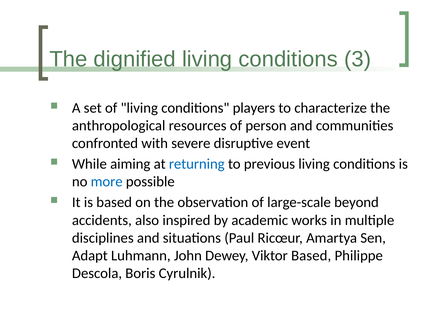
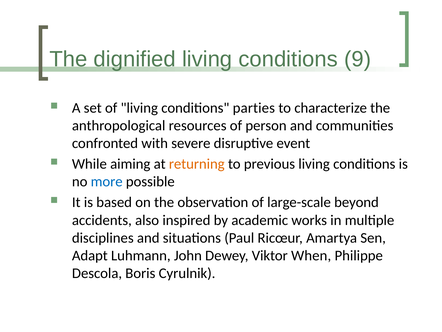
3: 3 -> 9
players: players -> parties
returning colour: blue -> orange
Viktor Based: Based -> When
